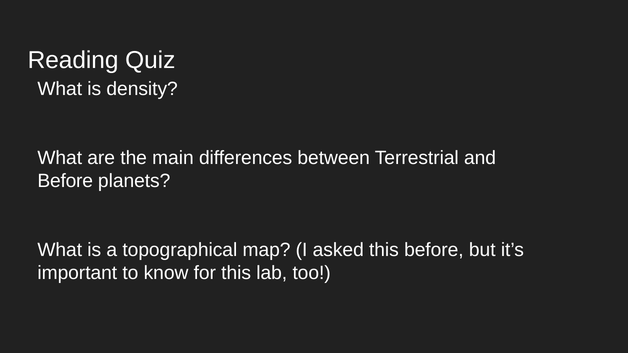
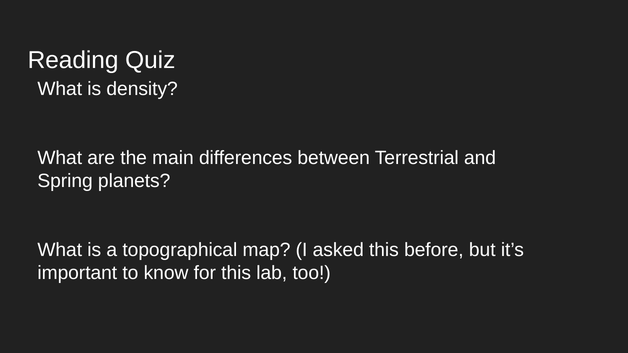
Before at (65, 181): Before -> Spring
